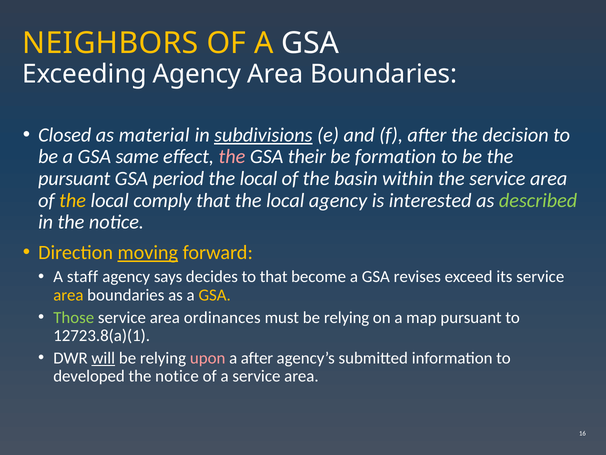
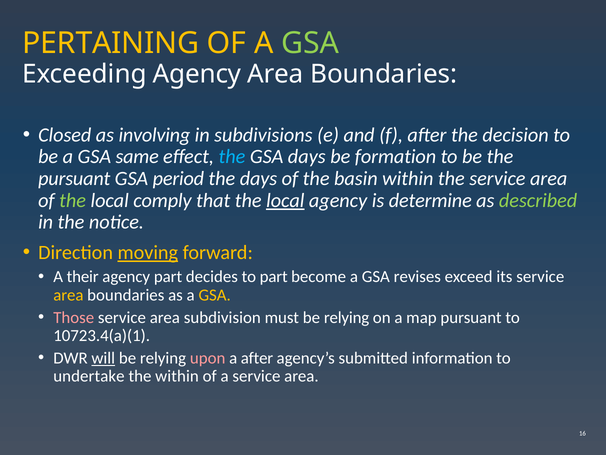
NEIGHBORS: NEIGHBORS -> PERTAINING
GSA at (310, 43) colour: white -> light green
material: material -> involving
subdivisions underline: present -> none
the at (232, 157) colour: pink -> light blue
GSA their: their -> days
local at (259, 178): local -> days
the at (73, 200) colour: yellow -> light green
local at (285, 200) underline: none -> present
interested: interested -> determine
staff: staff -> their
agency says: says -> part
to that: that -> part
Those colour: light green -> pink
ordinances: ordinances -> subdivision
12723.8(a)(1: 12723.8(a)(1 -> 10723.4(a)(1
developed: developed -> undertake
notice at (177, 376): notice -> within
